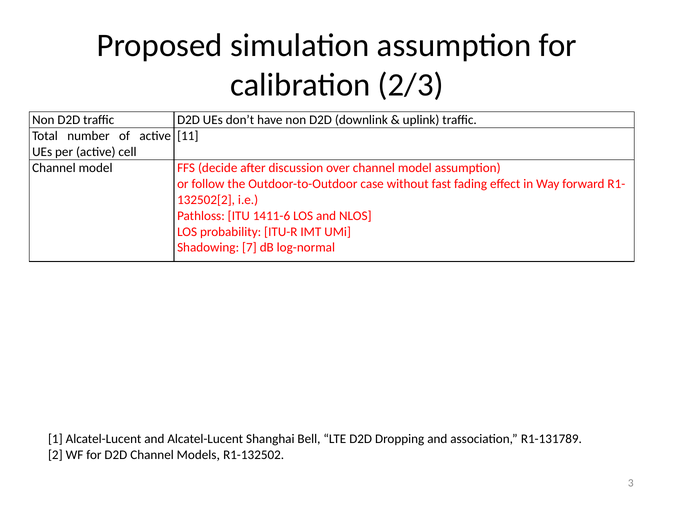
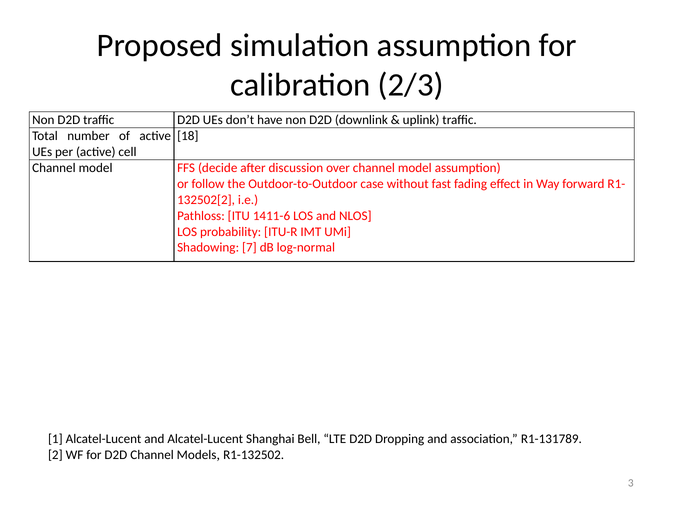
11: 11 -> 18
